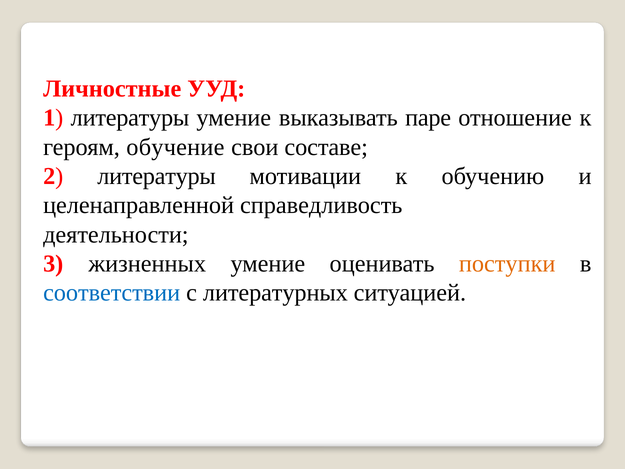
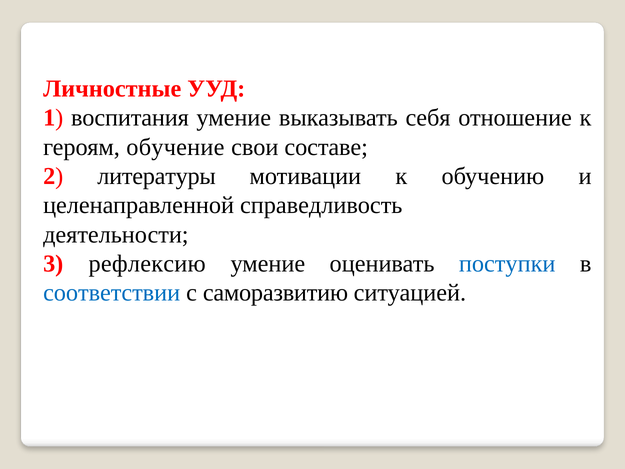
1 литературы: литературы -> воспитания
паре: паре -> себя
жизненных: жизненных -> рефлексию
поступки colour: orange -> blue
литературных: литературных -> саморазвитию
